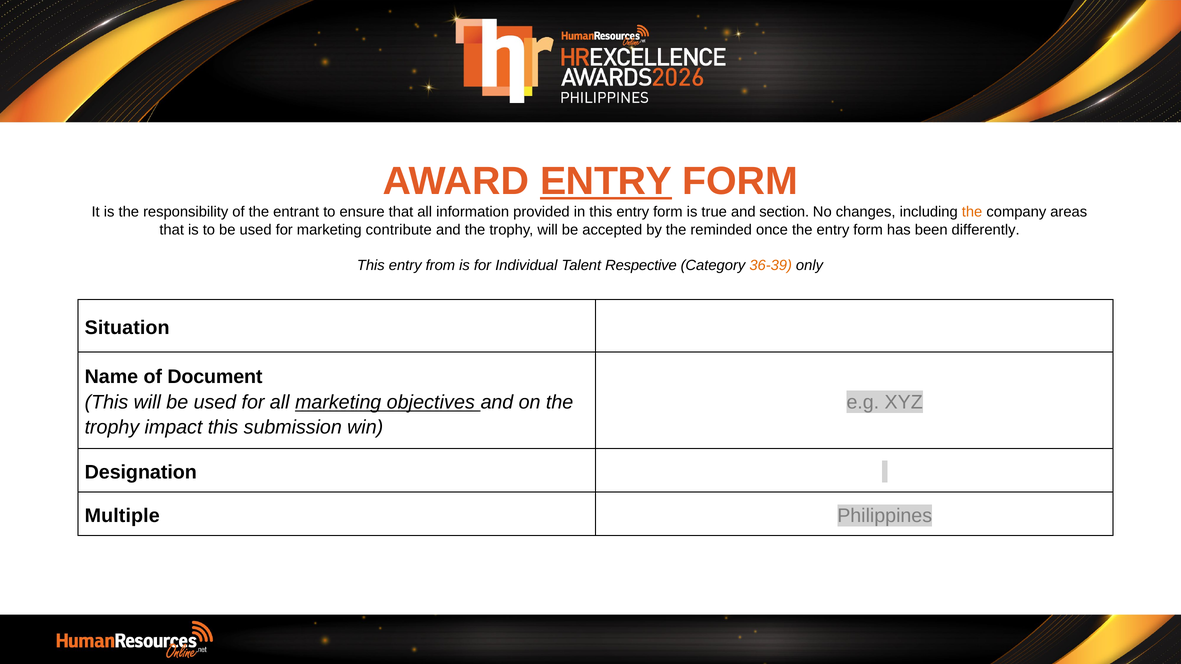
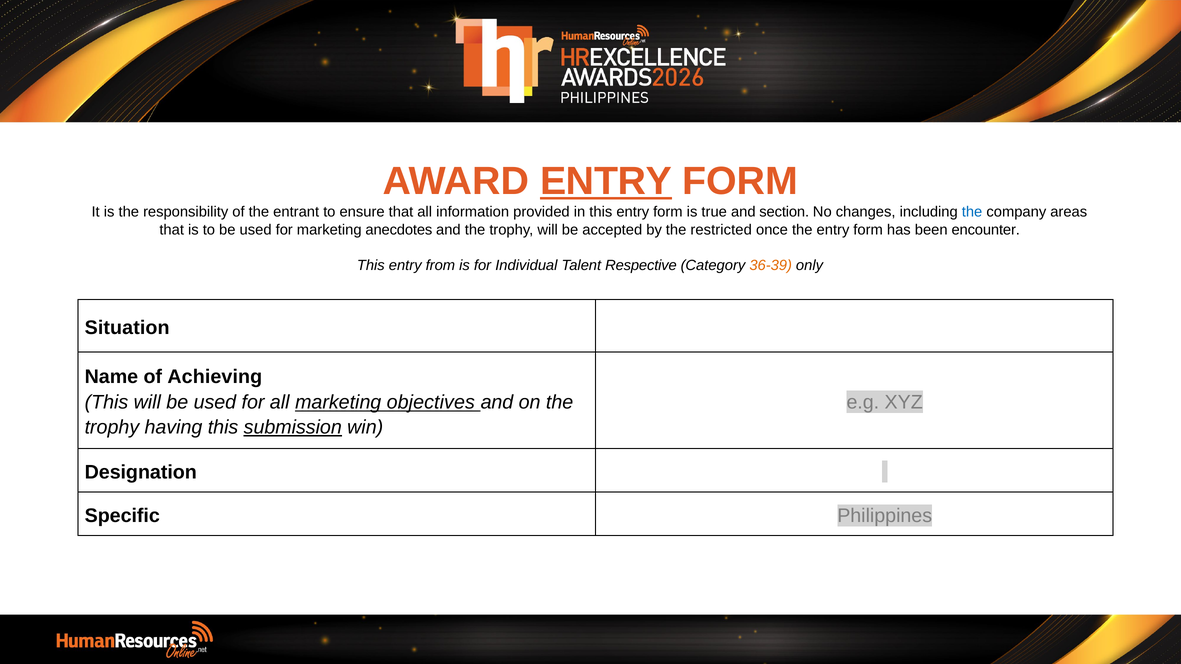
the at (972, 212) colour: orange -> blue
contribute: contribute -> anecdotes
reminded: reminded -> restricted
differently: differently -> encounter
Document: Document -> Achieving
impact: impact -> having
submission underline: none -> present
Multiple: Multiple -> Specific
